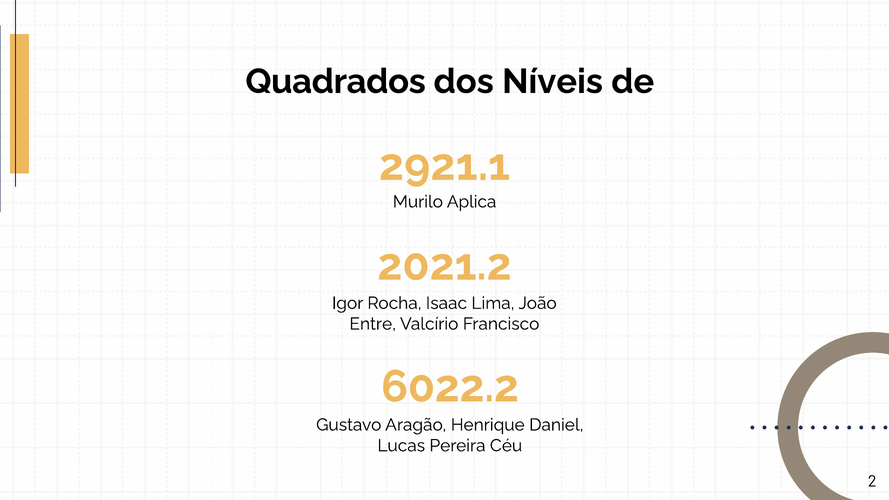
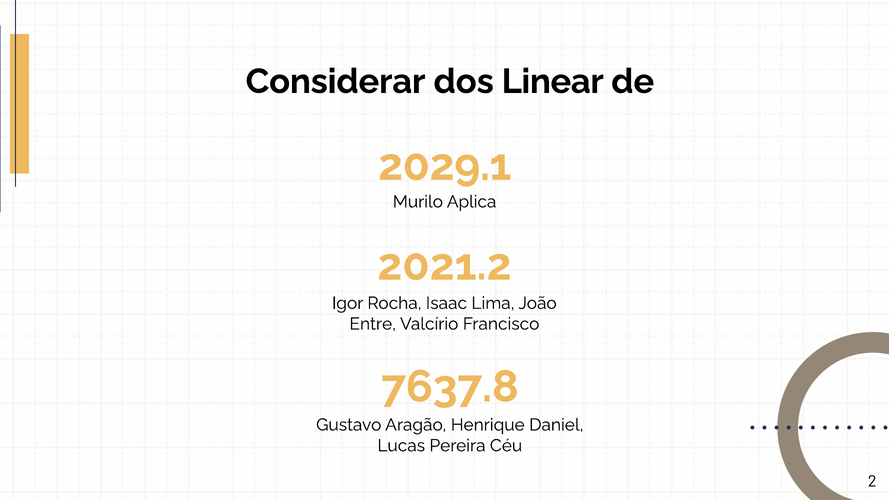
Quadrados: Quadrados -> Considerar
Níveis: Níveis -> Linear
2921.1: 2921.1 -> 2029.1
6022.2: 6022.2 -> 7637.8
